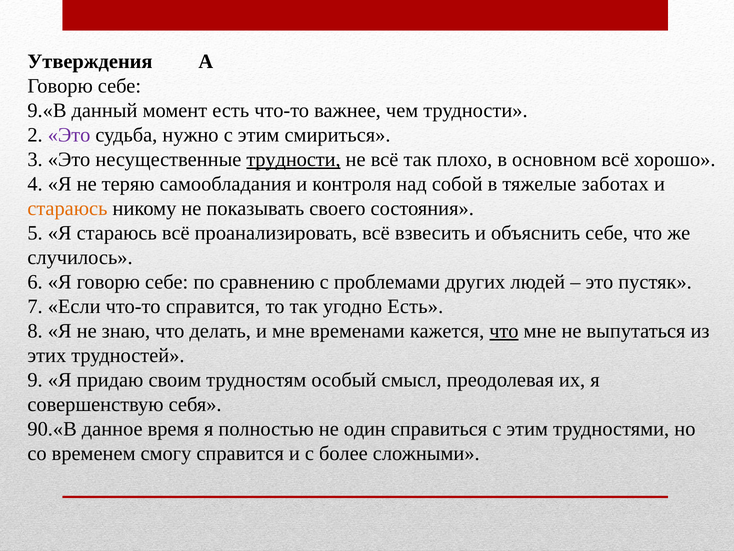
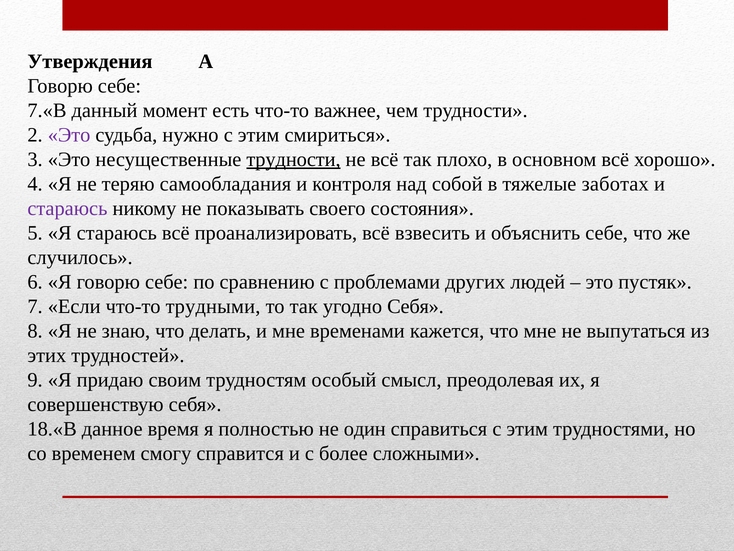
9.«В: 9.«В -> 7.«В
стараюсь at (67, 208) colour: orange -> purple
что-то справится: справится -> трудными
угодно Есть: Есть -> Себя
что at (504, 331) underline: present -> none
90.«В: 90.«В -> 18.«В
